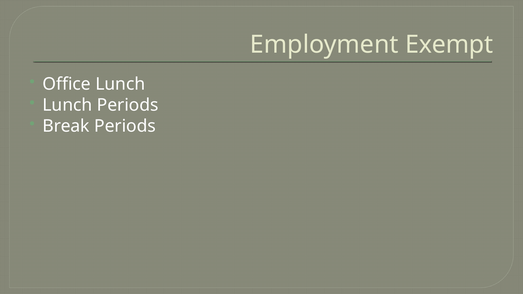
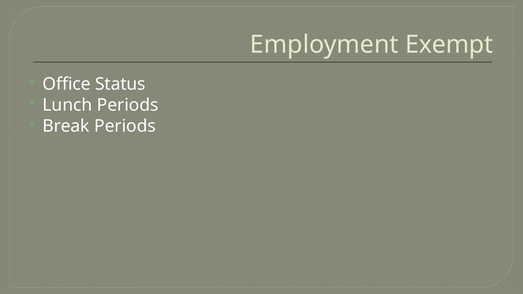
Office Lunch: Lunch -> Status
